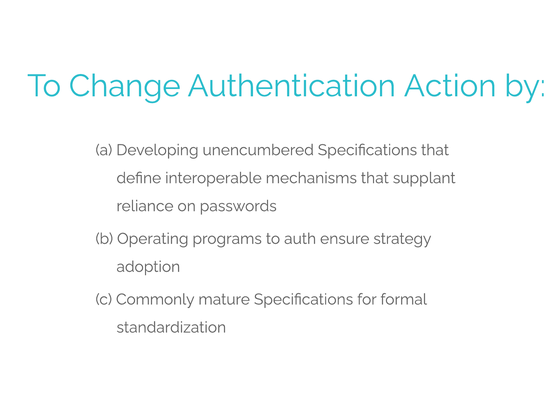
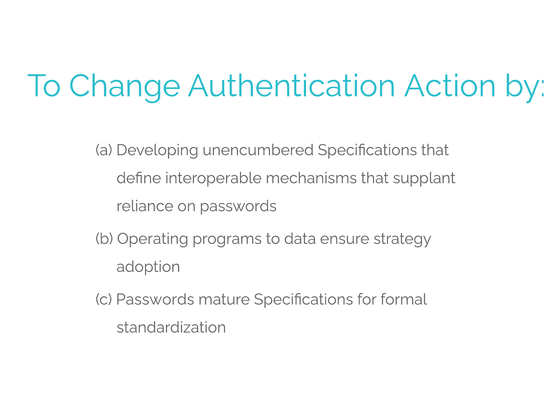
auth: auth -> data
c Commonly: Commonly -> Passwords
